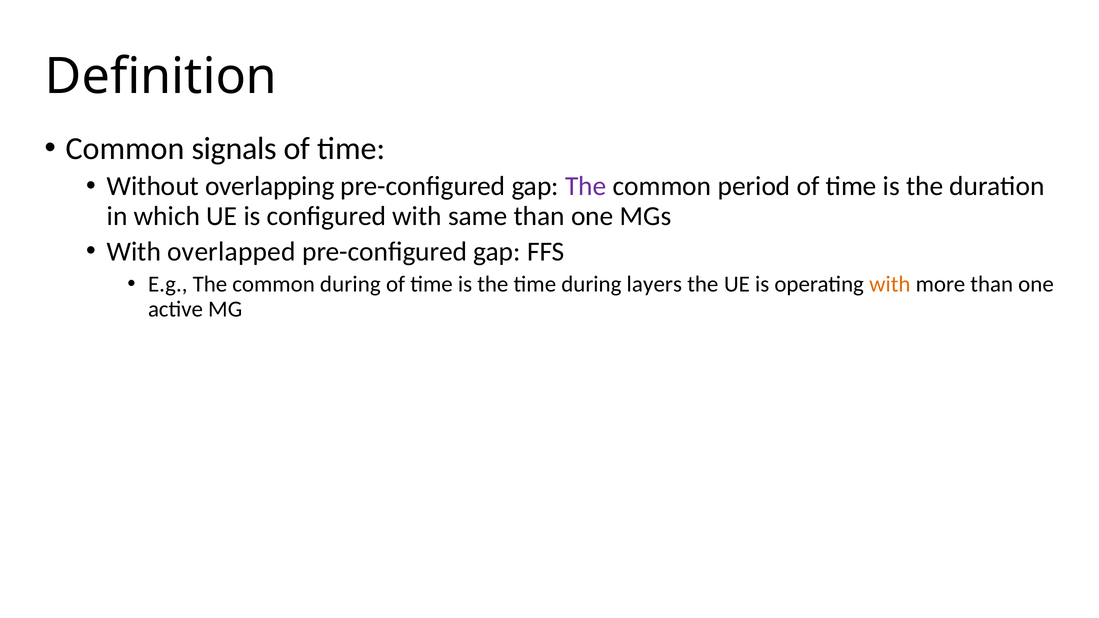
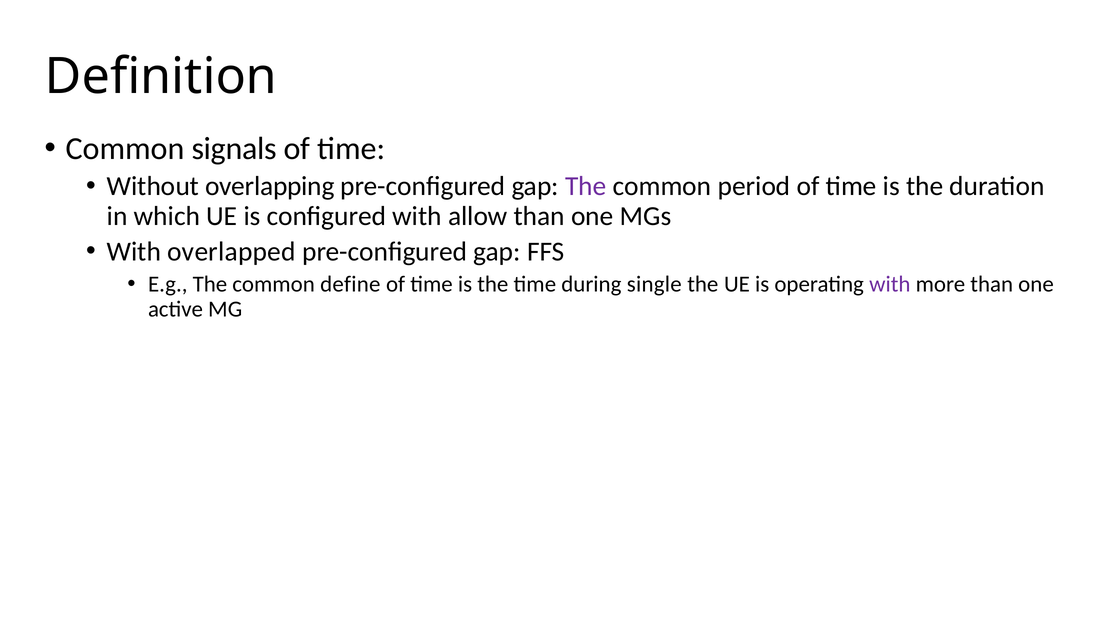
same: same -> allow
common during: during -> define
layers: layers -> single
with at (890, 284) colour: orange -> purple
